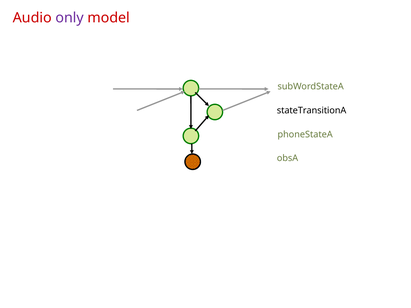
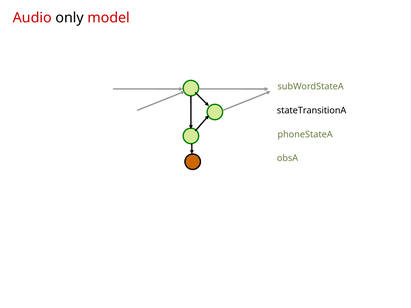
only colour: purple -> black
